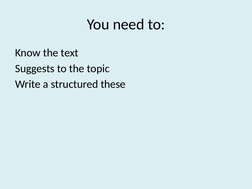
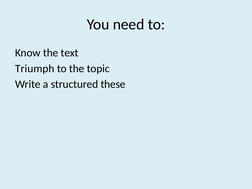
Suggests: Suggests -> Triumph
